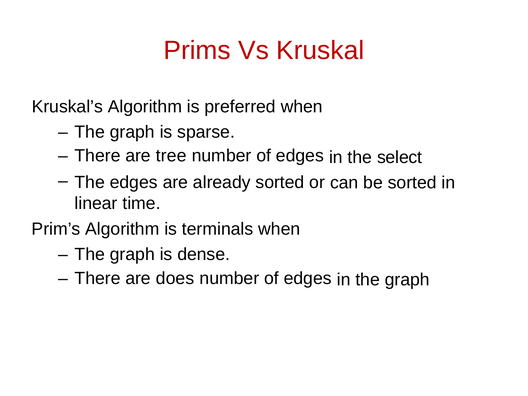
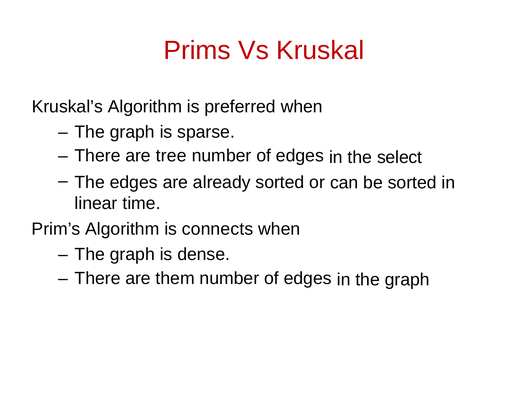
terminals: terminals -> connects
does: does -> them
